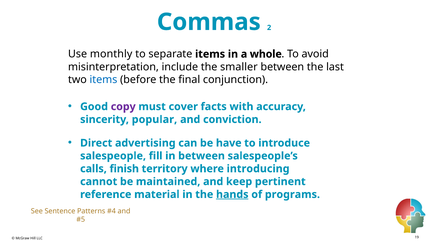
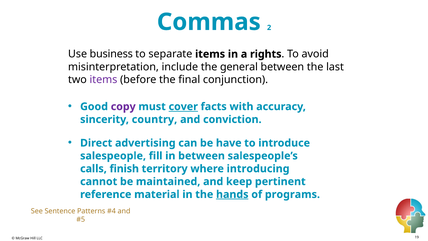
monthly: monthly -> business
whole: whole -> rights
smaller: smaller -> general
items at (103, 80) colour: blue -> purple
cover underline: none -> present
popular: popular -> country
